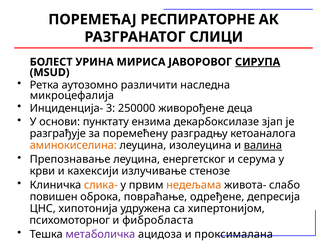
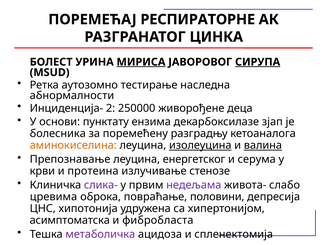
СЛИЦИ: СЛИЦИ -> ЦИНКА
МИРИСА underline: none -> present
различити: различити -> тестирање
микроцефалија: микроцефалија -> абнормалности
3: 3 -> 2
разграђује: разграђује -> болесника
изолеуцина underline: none -> present
кахексији: кахексији -> протеина
слика- colour: orange -> purple
недељама colour: orange -> purple
повишен: повишен -> цревима
одређене: одређене -> половини
психомоторног: психомоторног -> асимптоматска
проксималана: проксималана -> спленектомија
